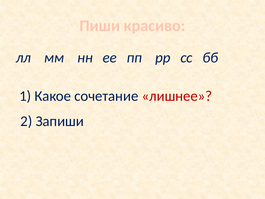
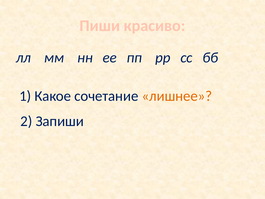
лишнее colour: red -> orange
